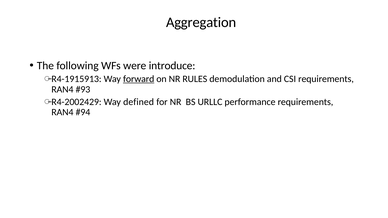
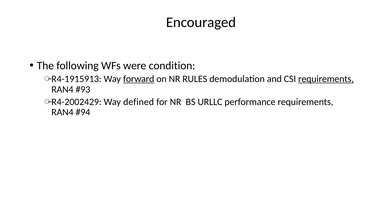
Aggregation: Aggregation -> Encouraged
introduce: introduce -> condition
requirements at (326, 79) underline: none -> present
